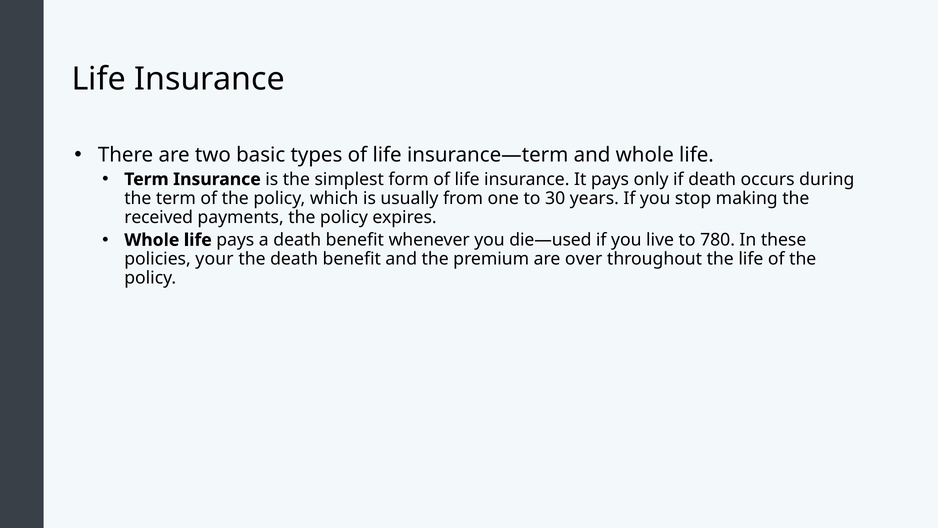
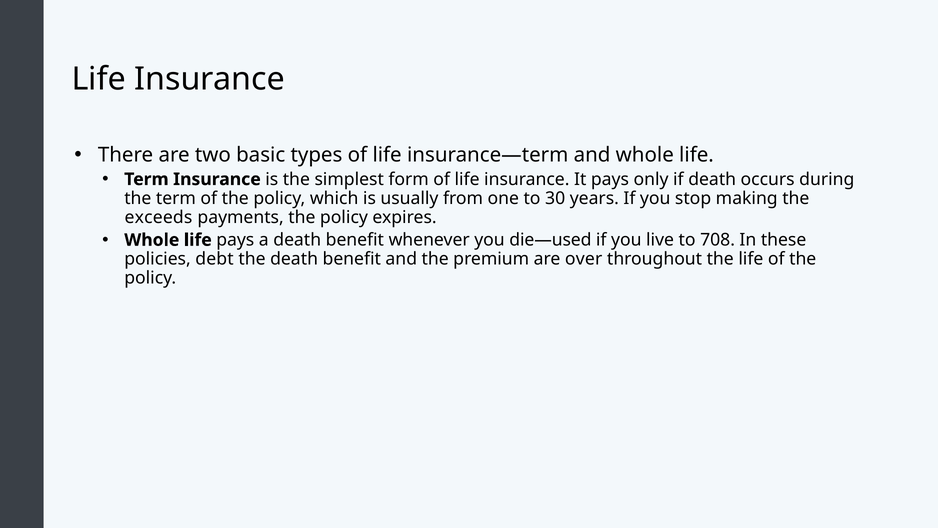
received: received -> exceeds
780: 780 -> 708
your: your -> debt
